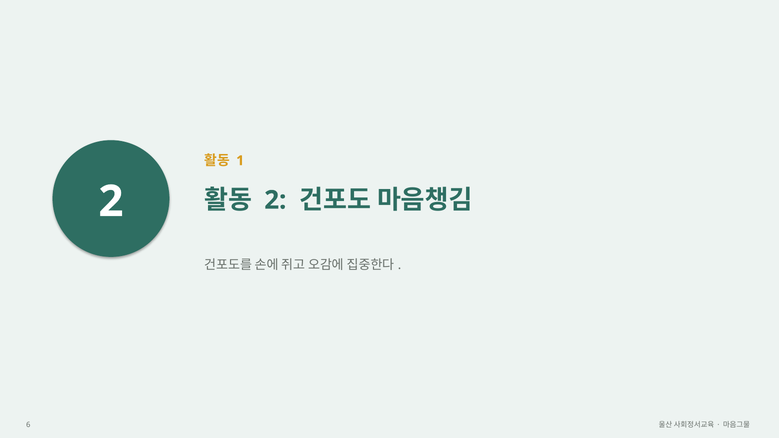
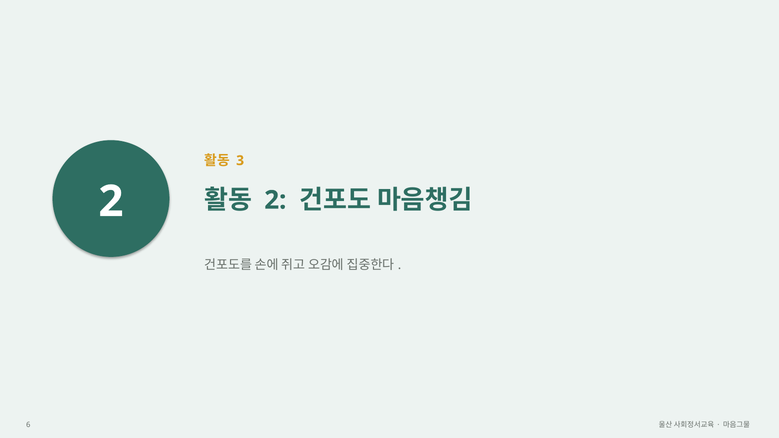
1: 1 -> 3
